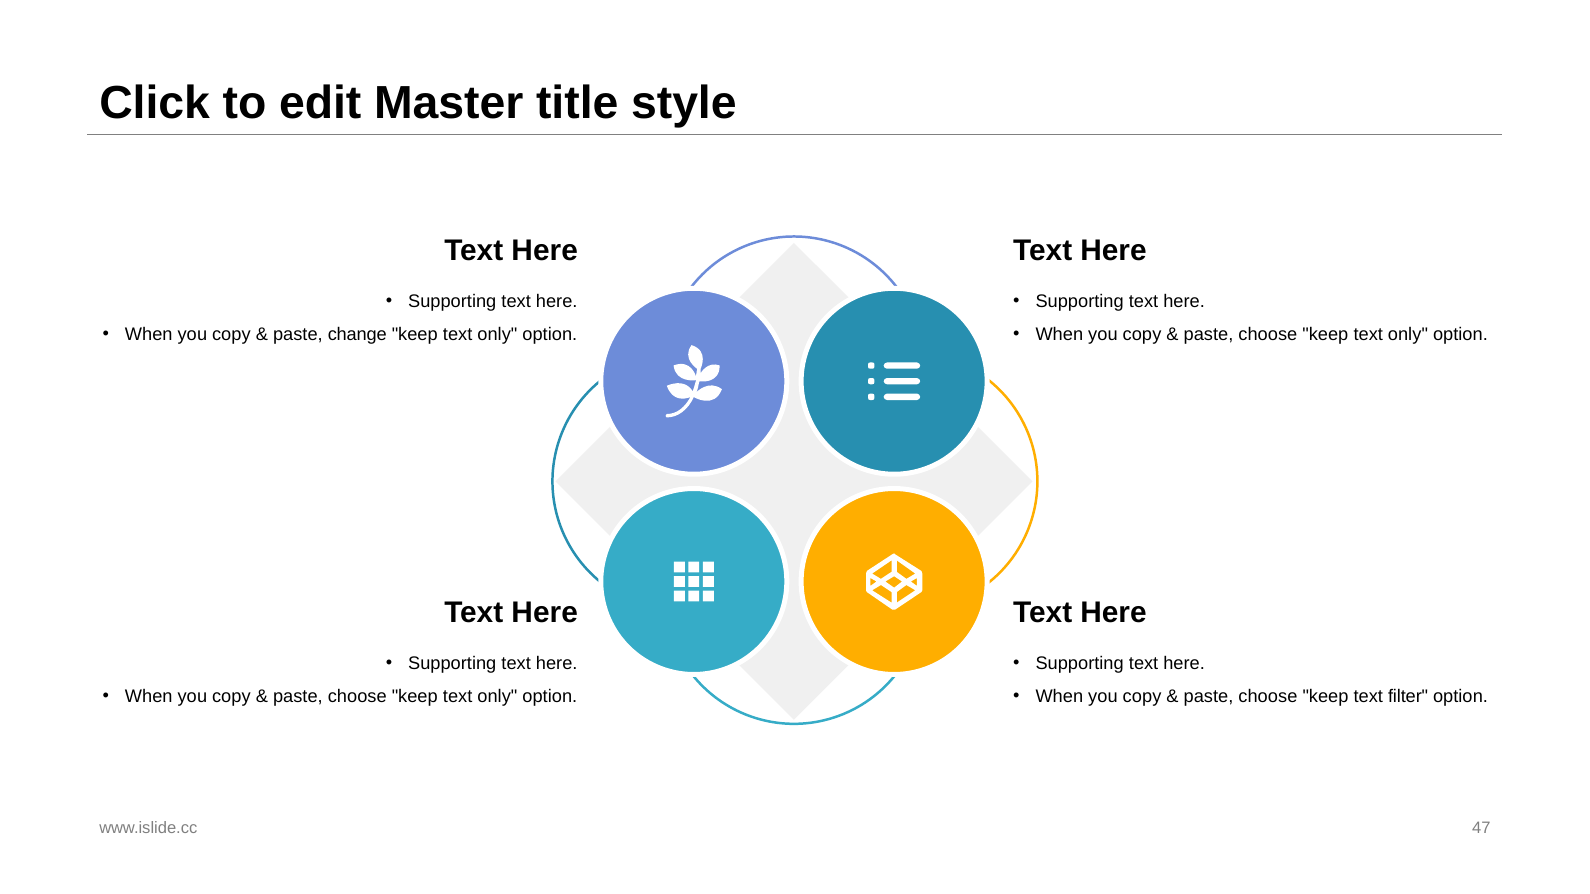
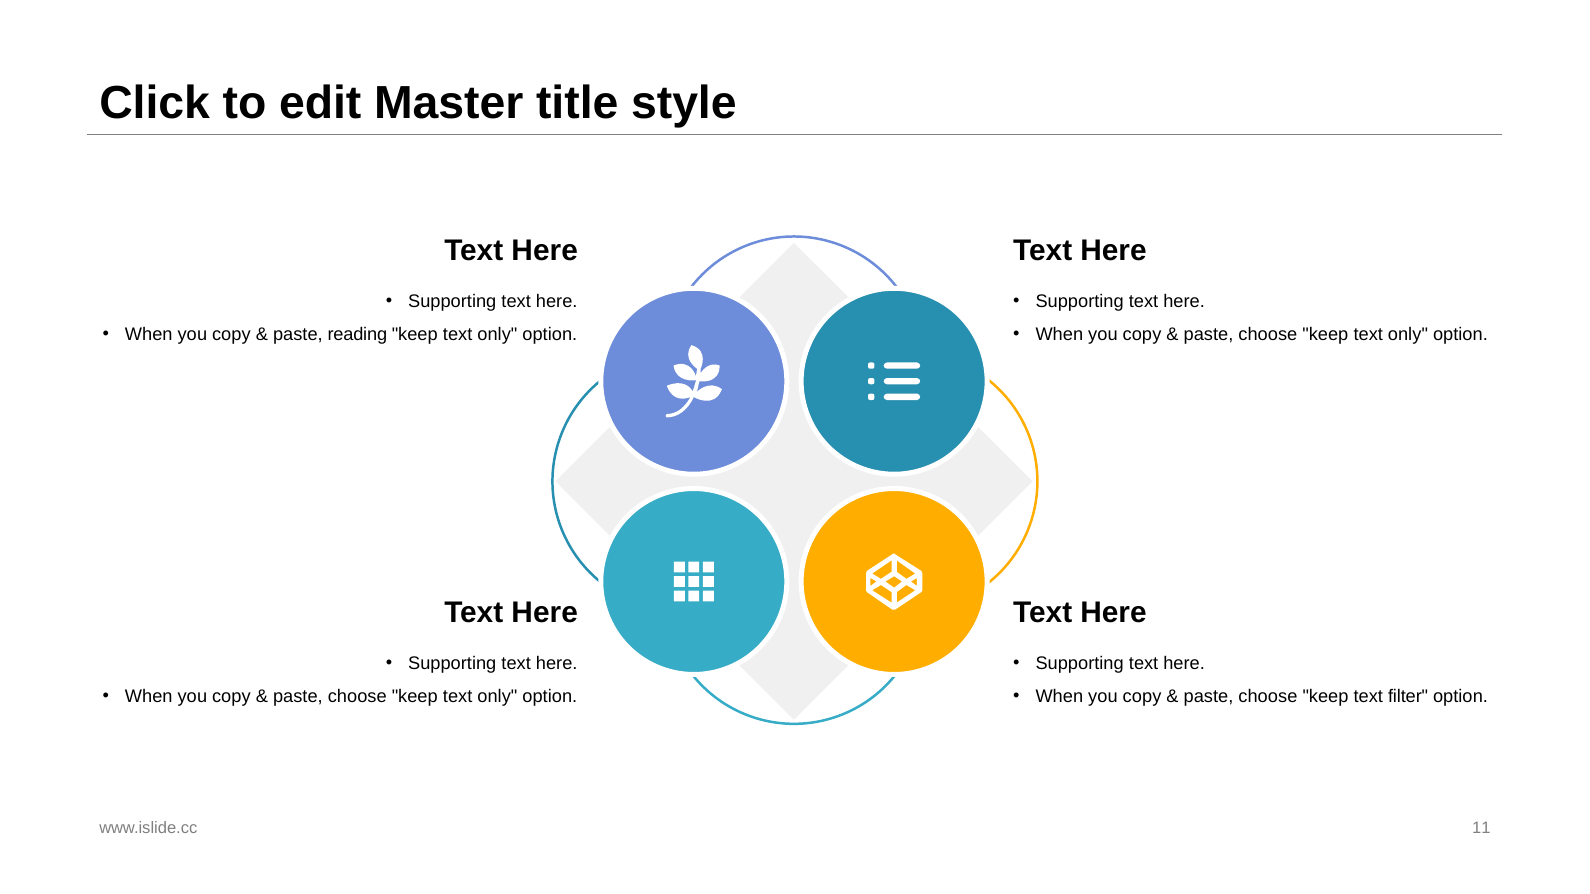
change: change -> reading
47: 47 -> 11
